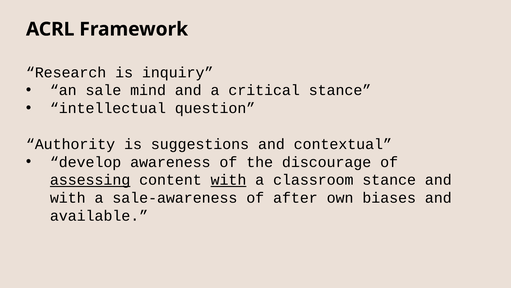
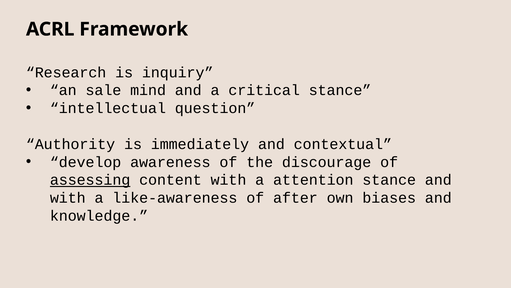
suggestions: suggestions -> immediately
with at (228, 180) underline: present -> none
classroom: classroom -> attention
sale-awareness: sale-awareness -> like-awareness
available: available -> knowledge
